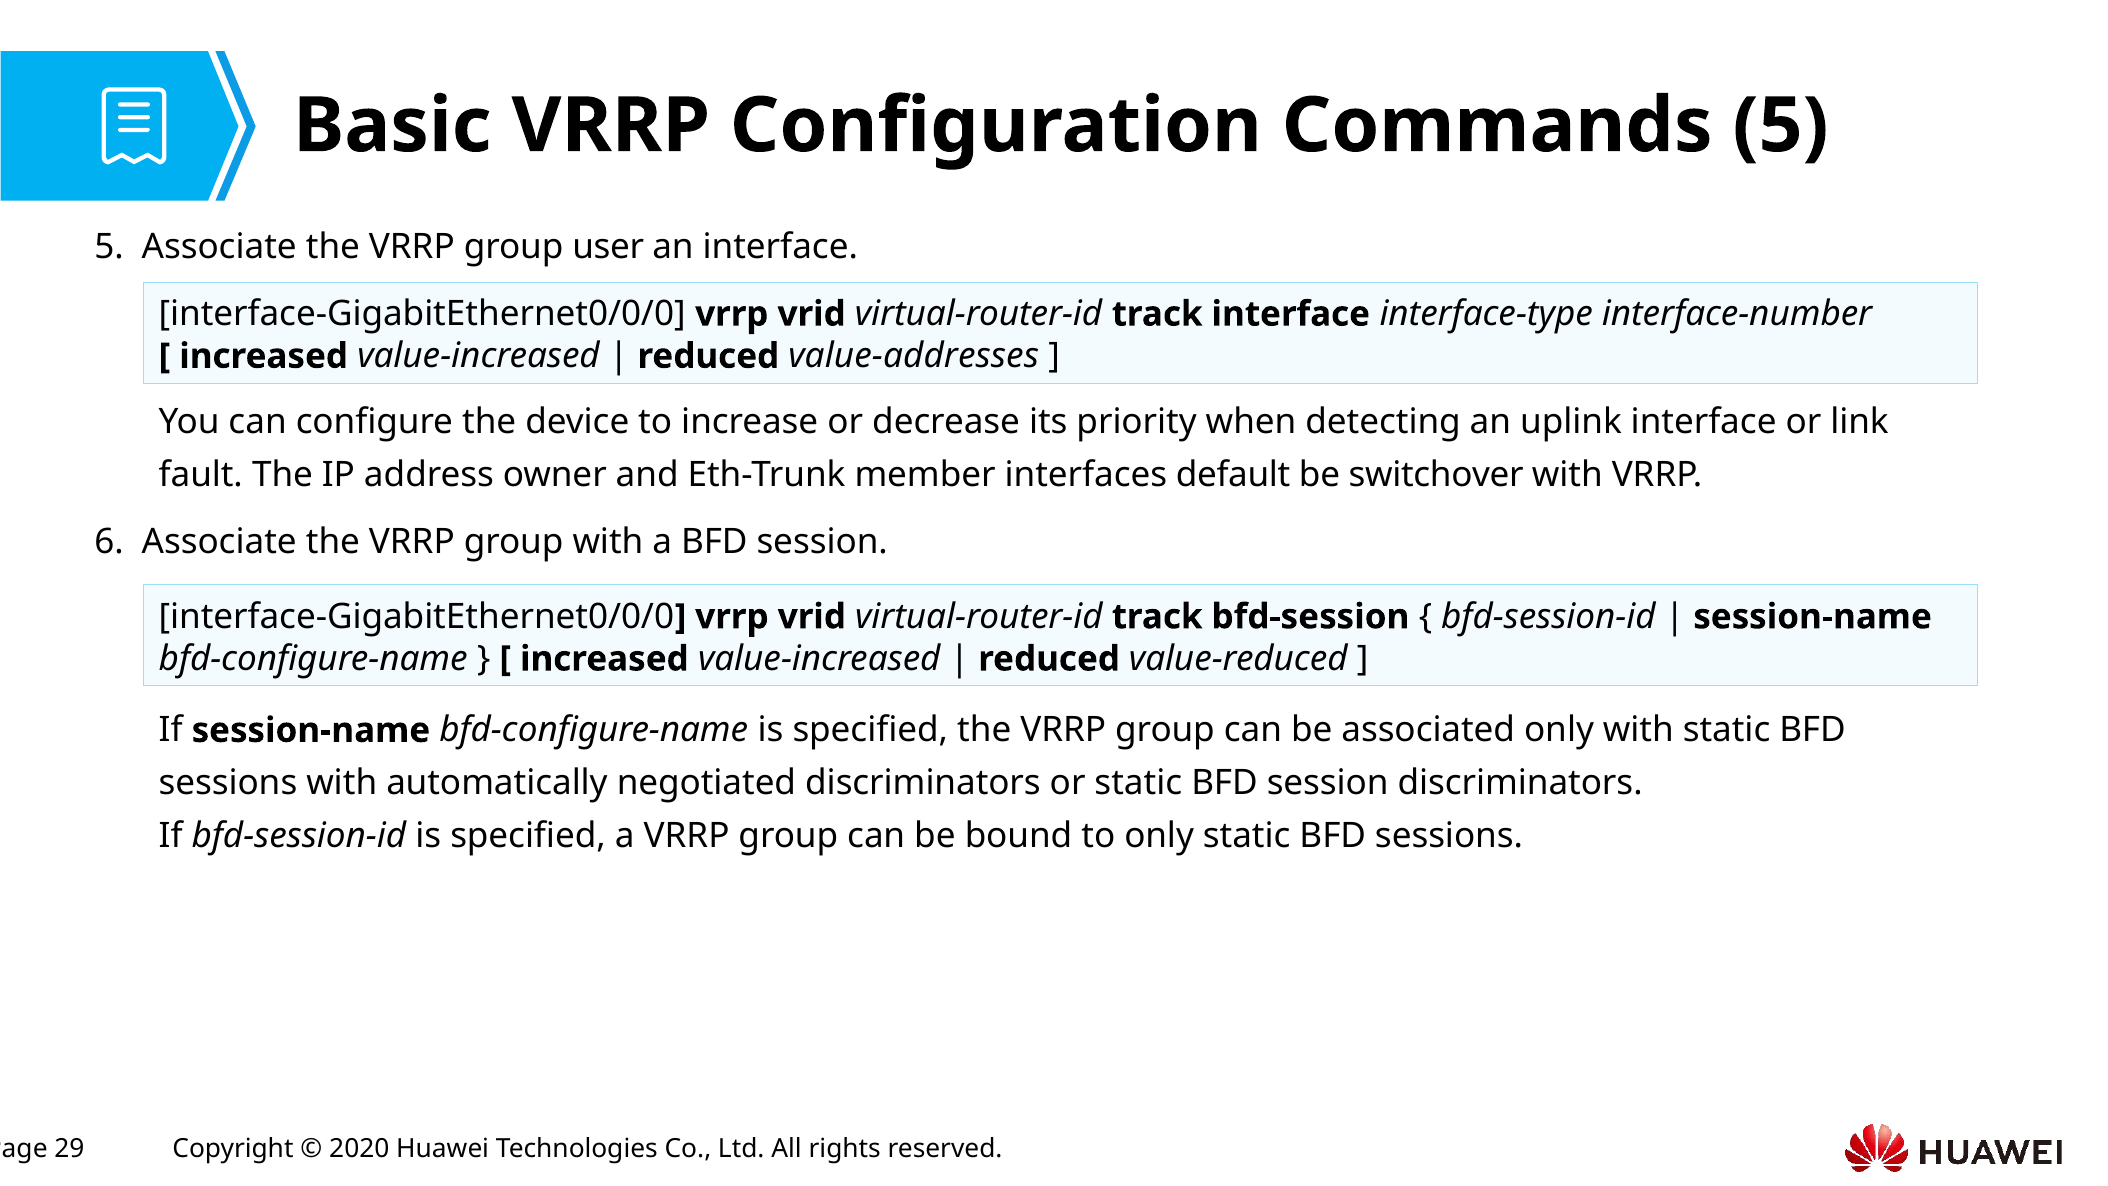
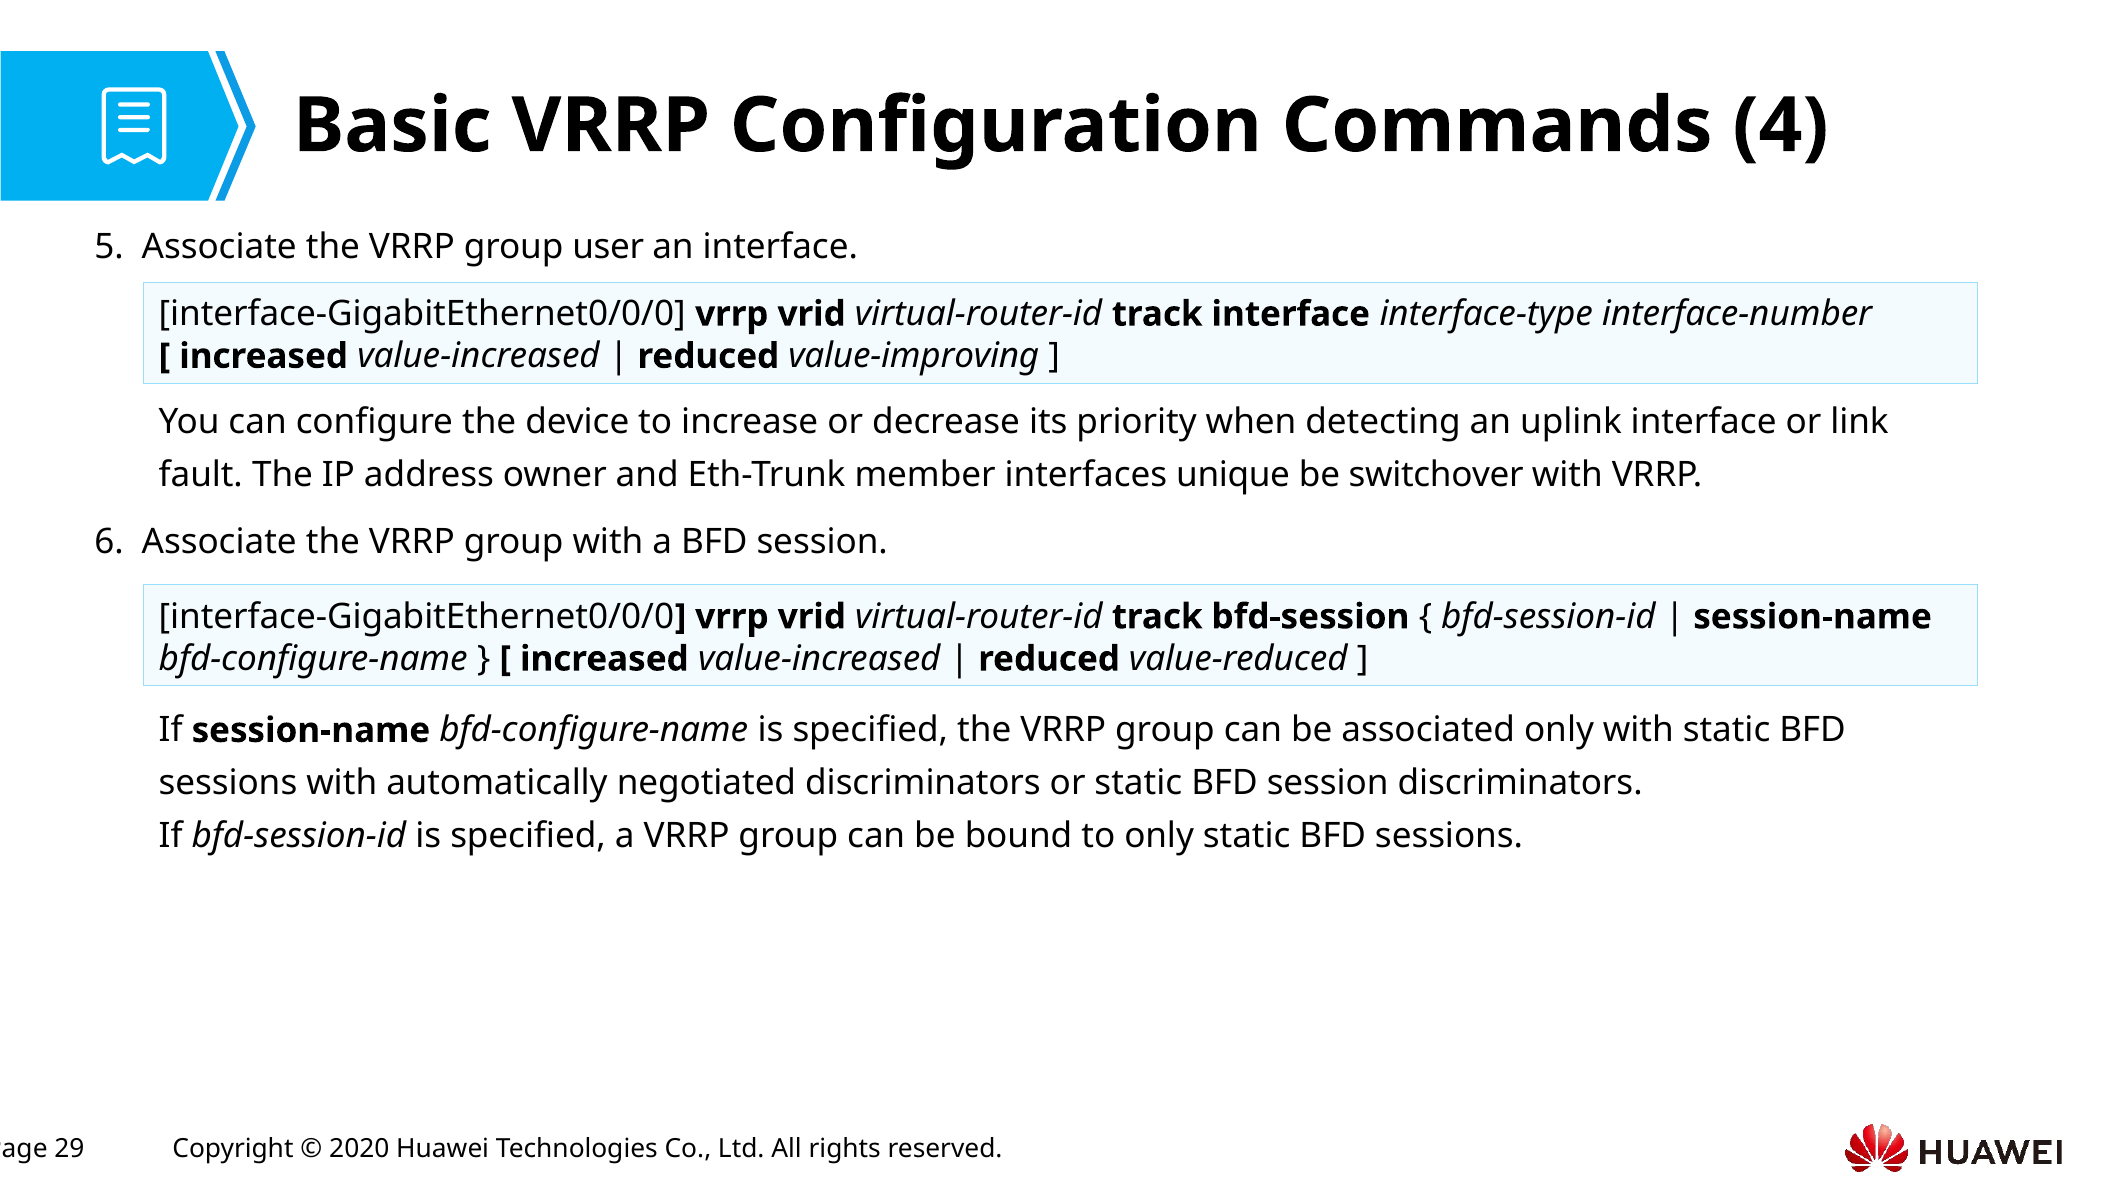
Commands 5: 5 -> 4
value-addresses: value-addresses -> value-improving
default: default -> unique
